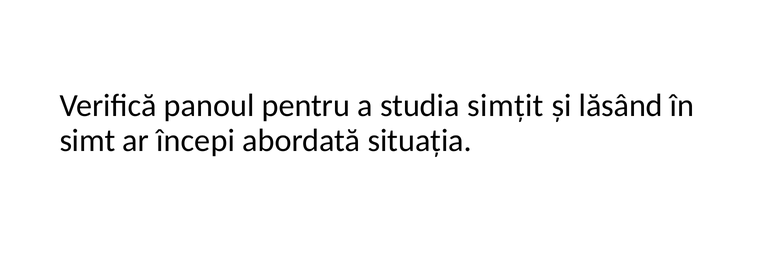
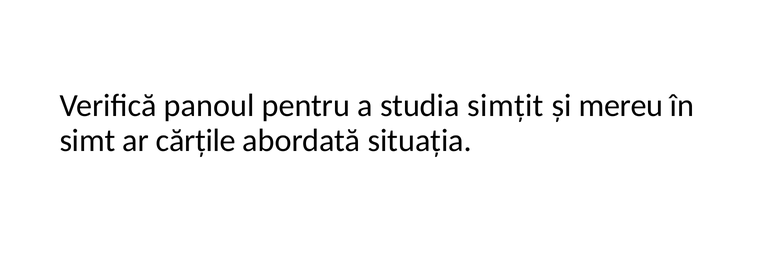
lăsând: lăsând -> mereu
începi: începi -> cărțile
